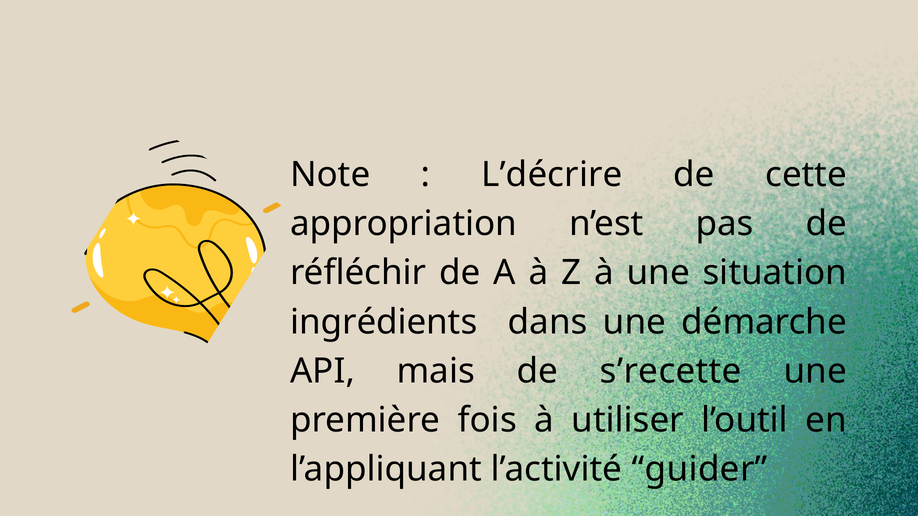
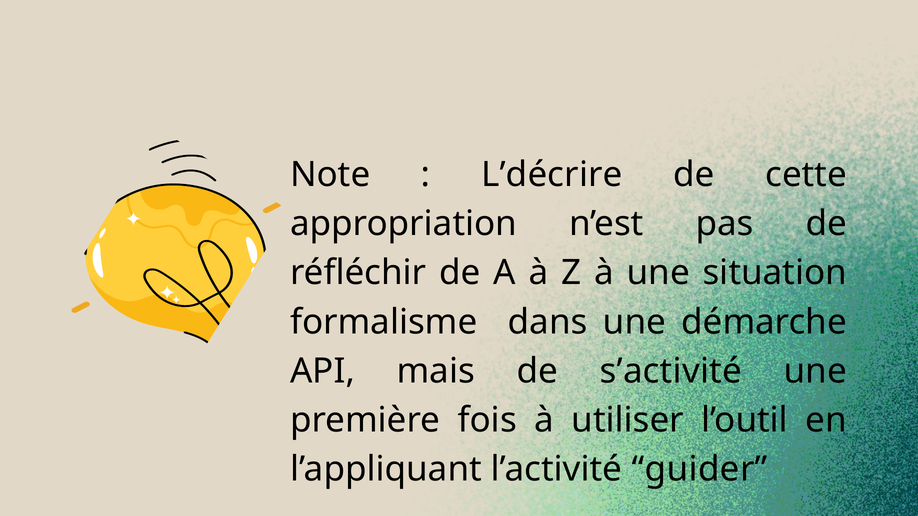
ingrédients: ingrédients -> formalisme
s’recette: s’recette -> s’activité
